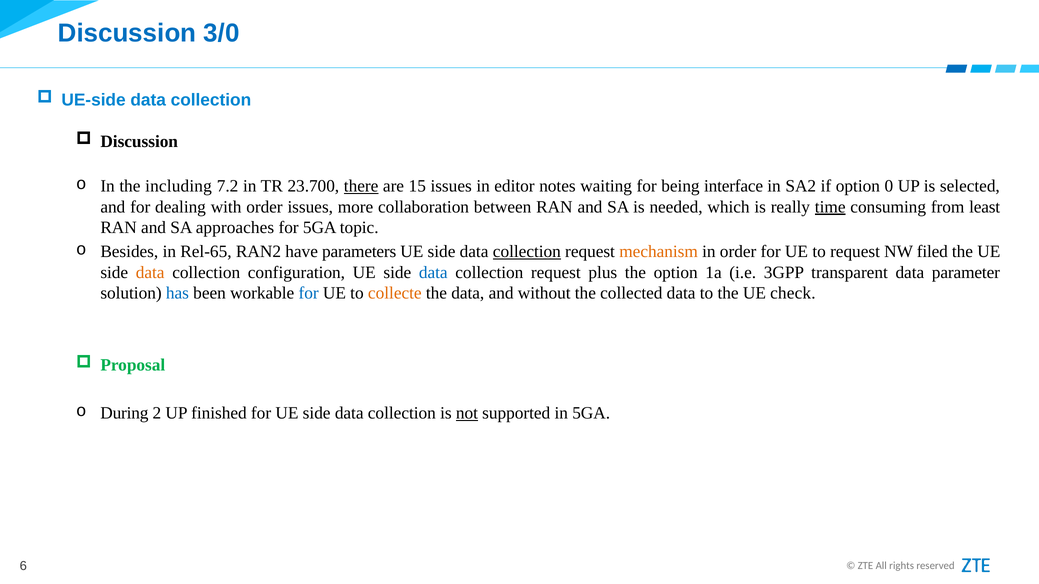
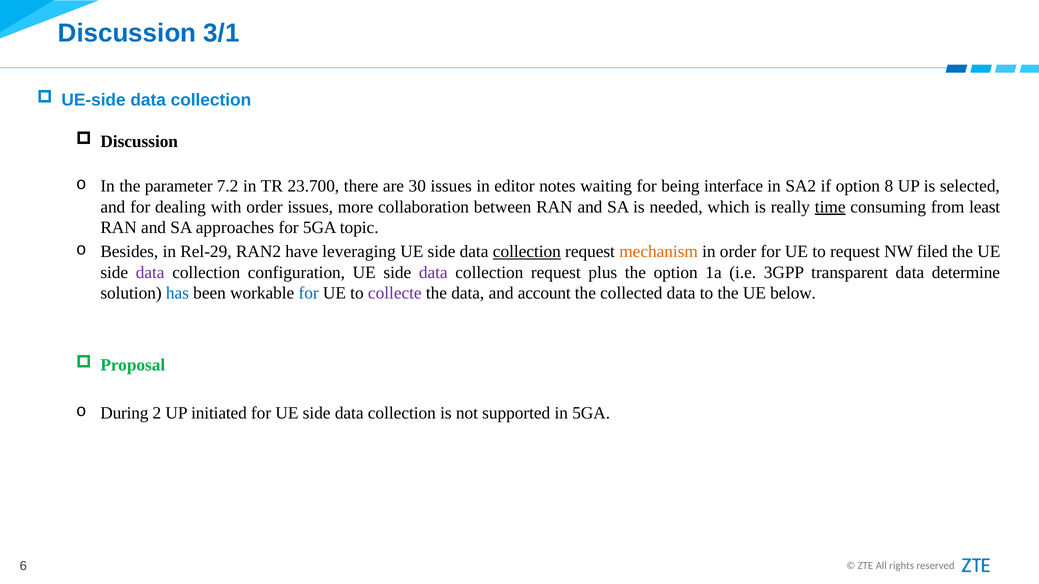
3/0: 3/0 -> 3/1
including: including -> parameter
there underline: present -> none
15: 15 -> 30
0: 0 -> 8
Rel-65: Rel-65 -> Rel-29
parameters: parameters -> leveraging
data at (150, 273) colour: orange -> purple
data at (433, 273) colour: blue -> purple
parameter: parameter -> determine
collecte colour: orange -> purple
without: without -> account
check: check -> below
finished: finished -> initiated
not underline: present -> none
